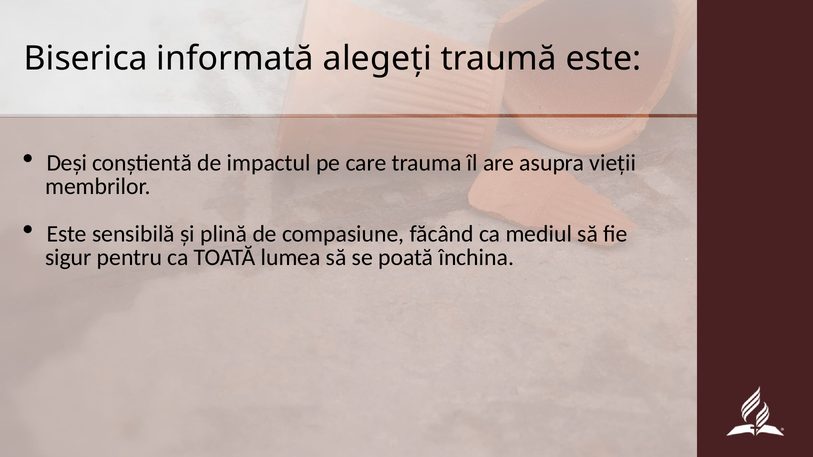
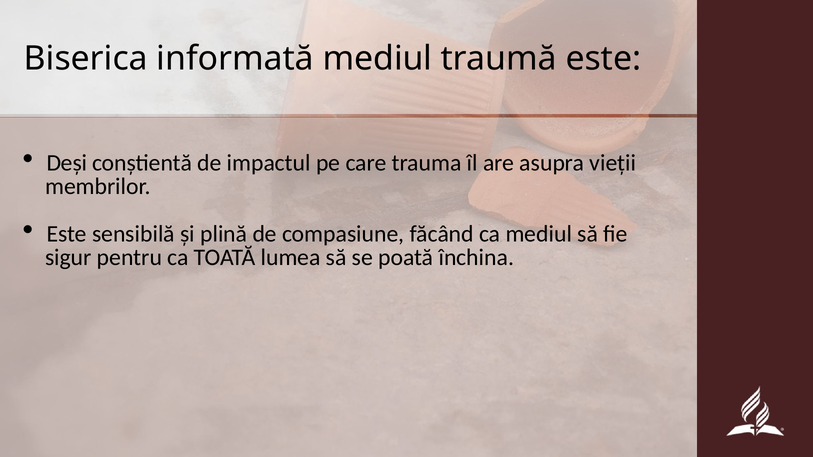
informată alegeți: alegeți -> mediul
